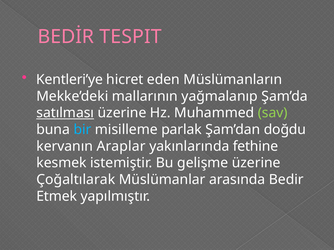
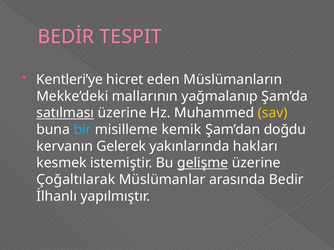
sav colour: light green -> yellow
parlak: parlak -> kemik
Araplar: Araplar -> Gelerek
fethine: fethine -> hakları
gelişme underline: none -> present
Etmek: Etmek -> İlhanlı
